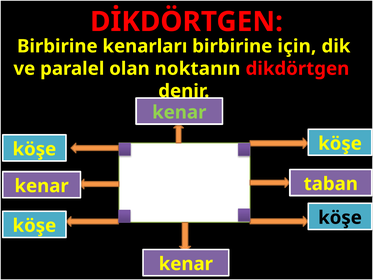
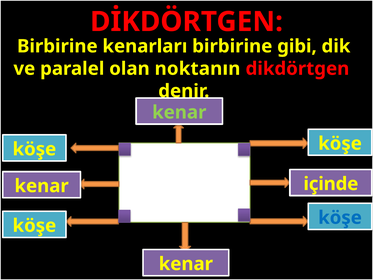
için: için -> gibi
taban: taban -> içinde
köşe at (340, 217) colour: black -> blue
